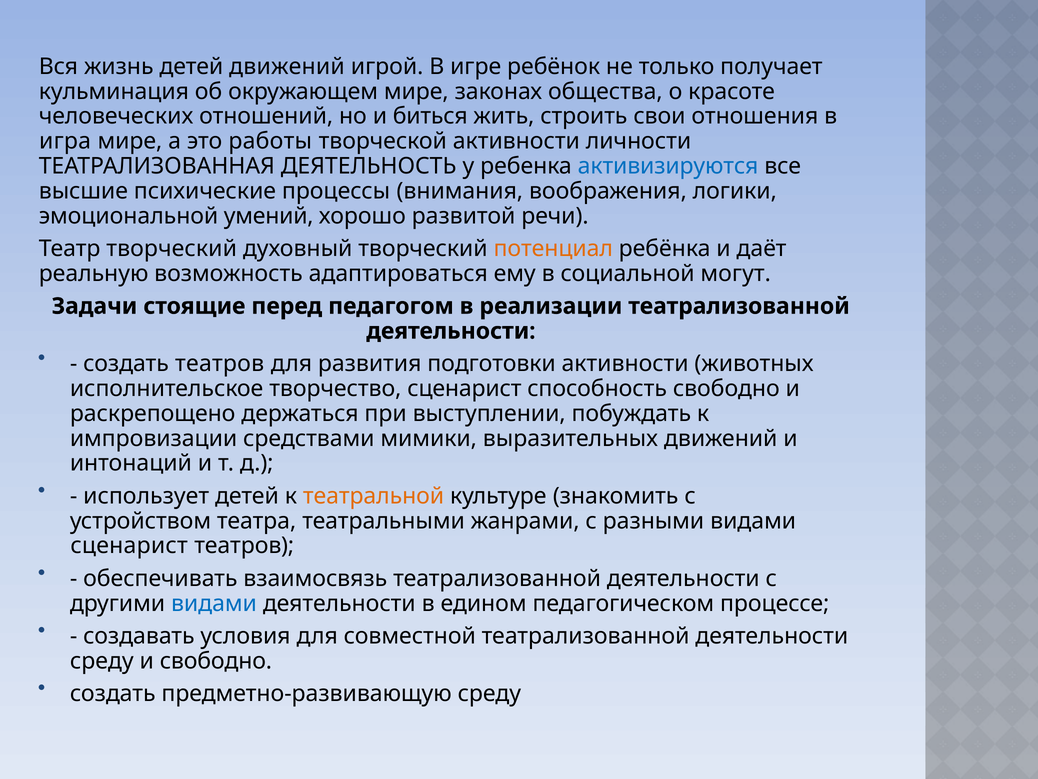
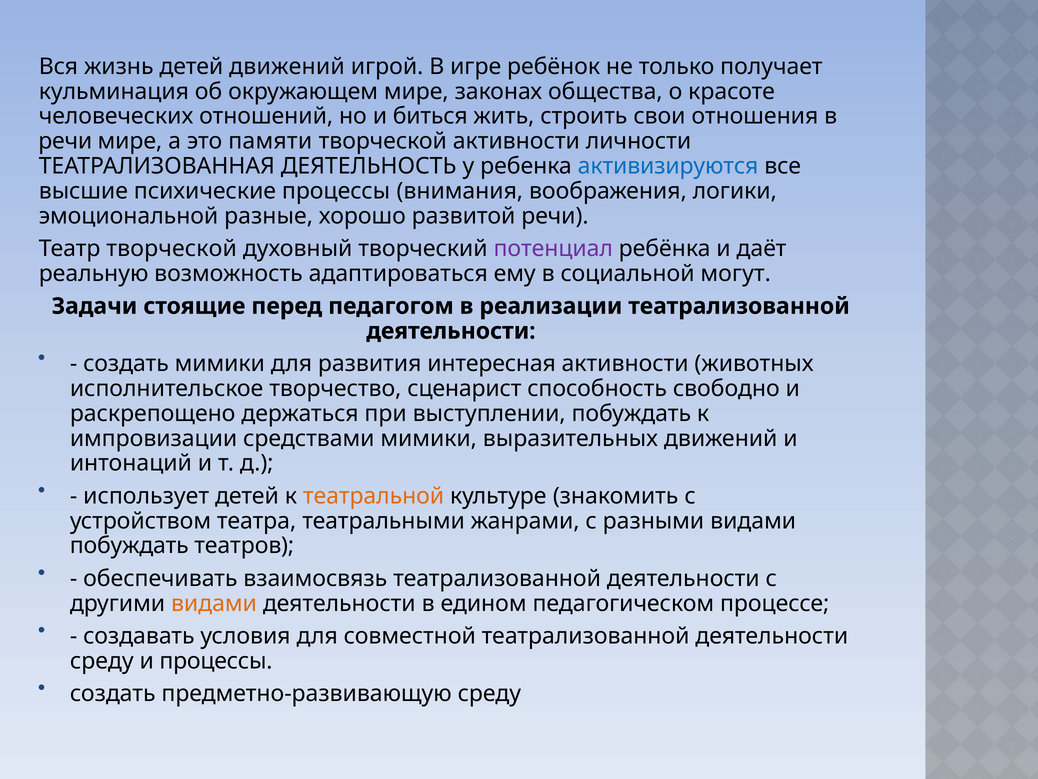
игра at (65, 141): игра -> речи
работы: работы -> памяти
умений: умений -> разные
Театр творческий: творческий -> творческой
потенциал colour: orange -> purple
создать театров: театров -> мимики
подготовки: подготовки -> интересная
сценарист at (129, 546): сценарист -> побуждать
видами at (214, 603) colour: blue -> orange
и свободно: свободно -> процессы
